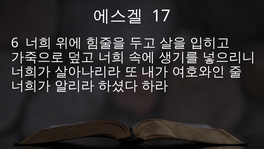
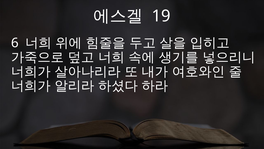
17: 17 -> 19
